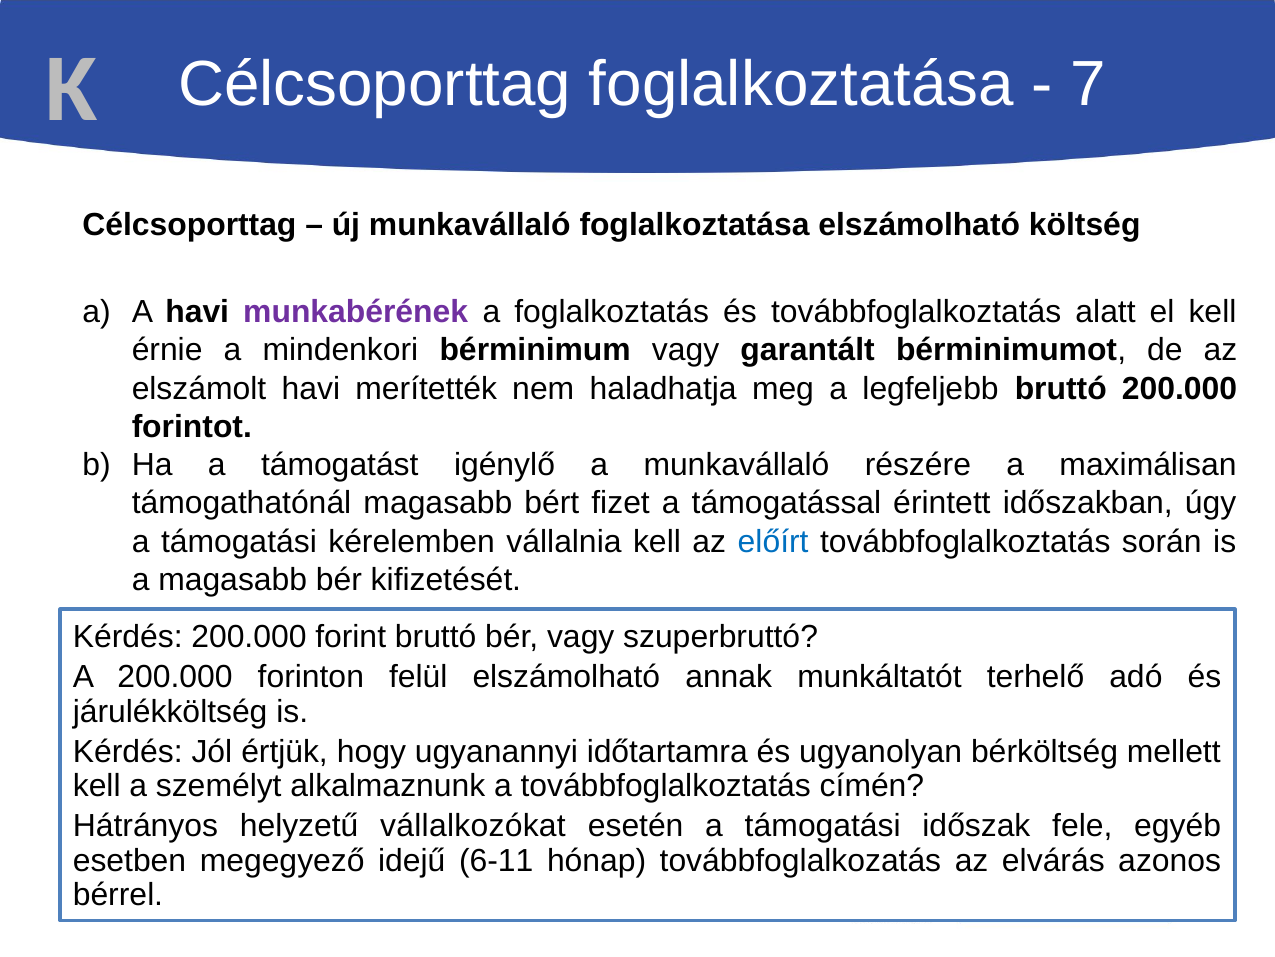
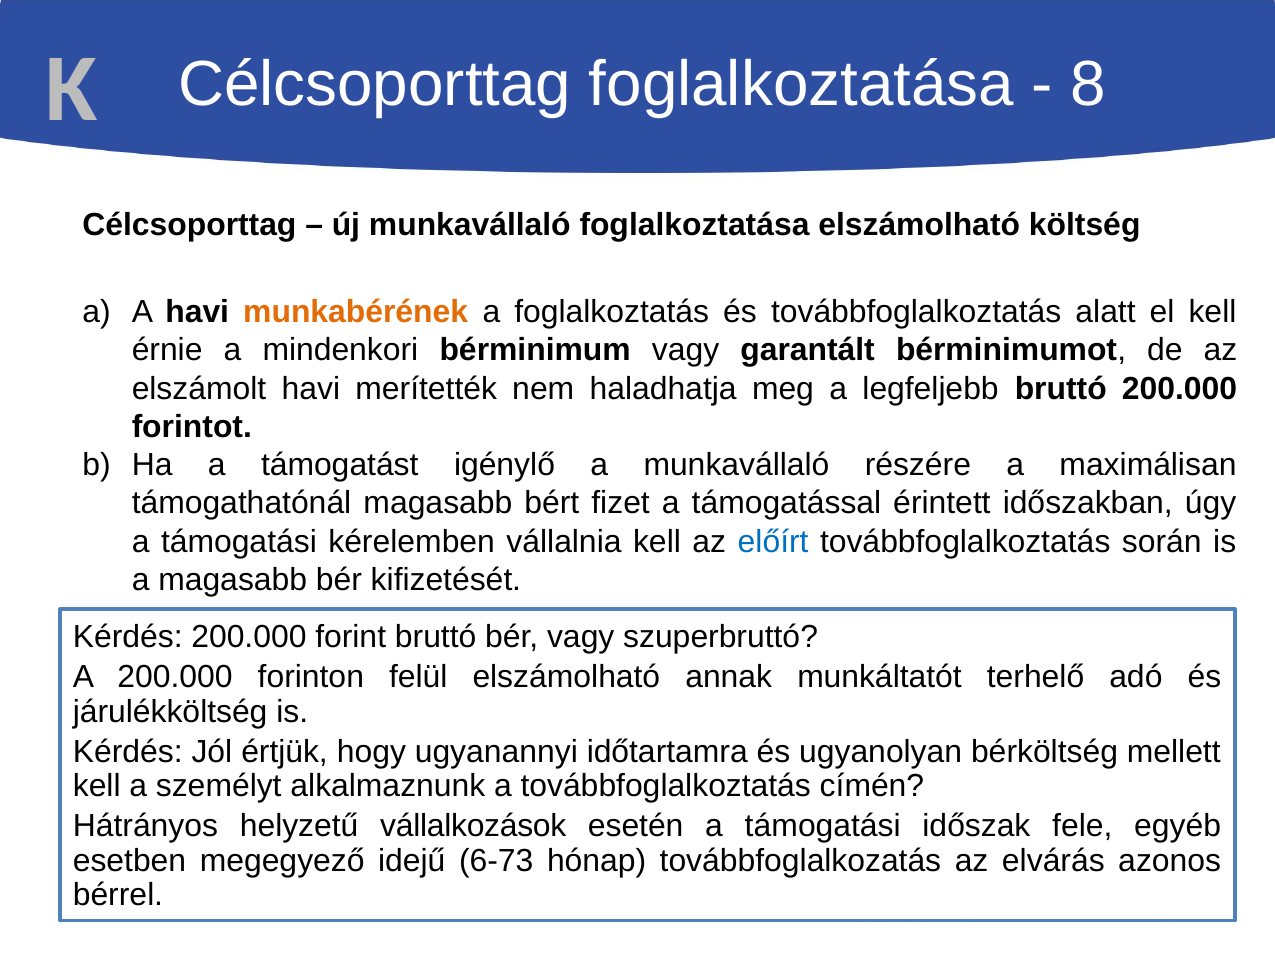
7: 7 -> 8
munkabérének colour: purple -> orange
vállalkozókat: vállalkozókat -> vállalkozások
6-11: 6-11 -> 6-73
